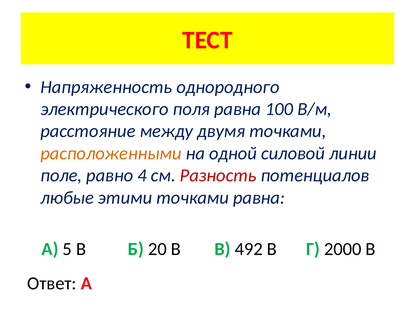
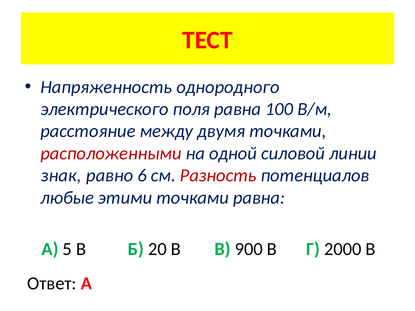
расположенными colour: orange -> red
поле: поле -> знак
4: 4 -> 6
492: 492 -> 900
